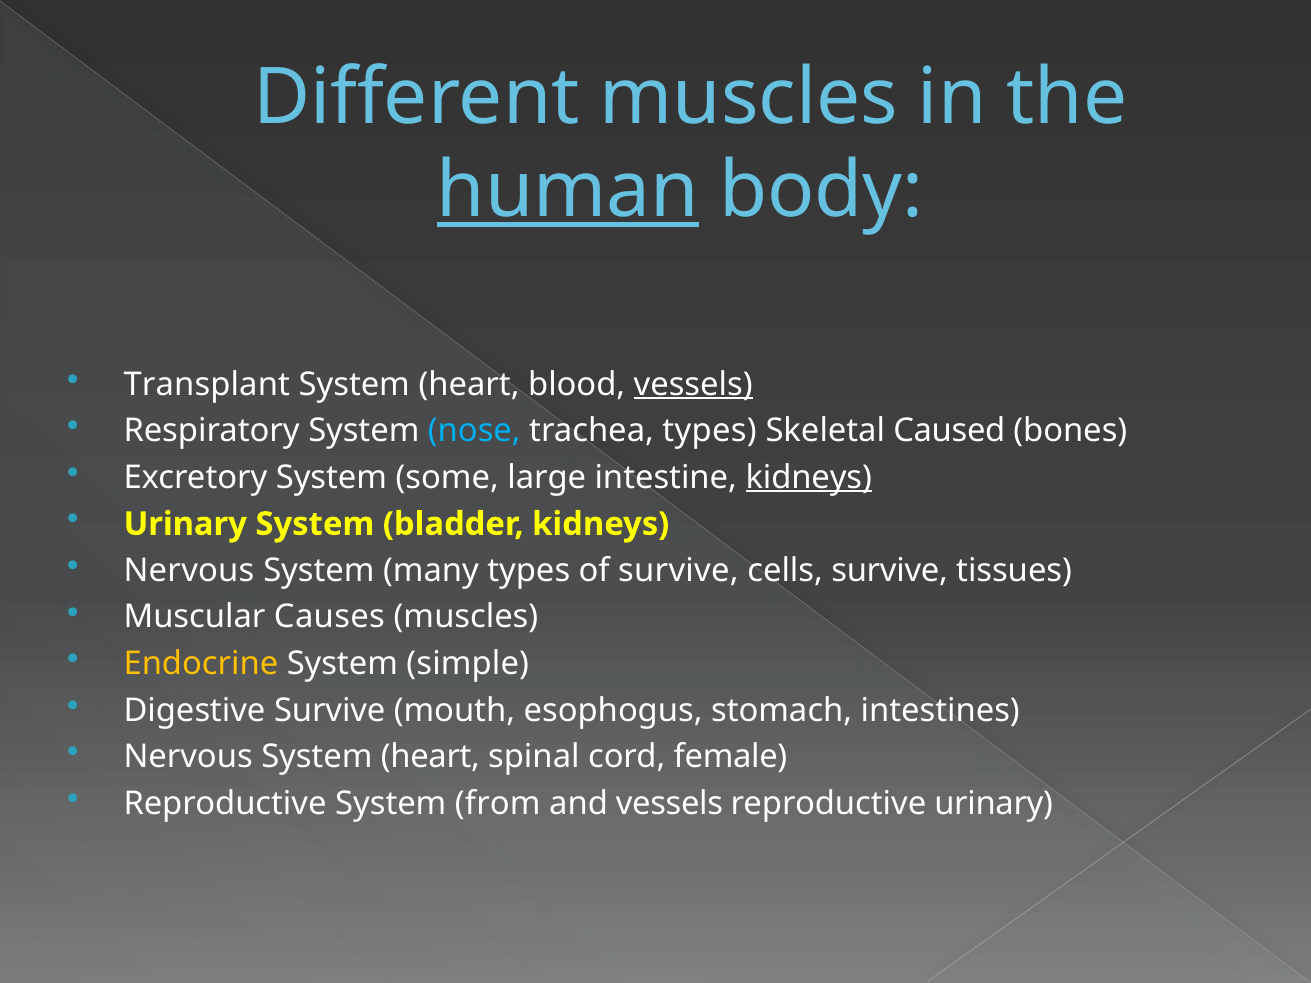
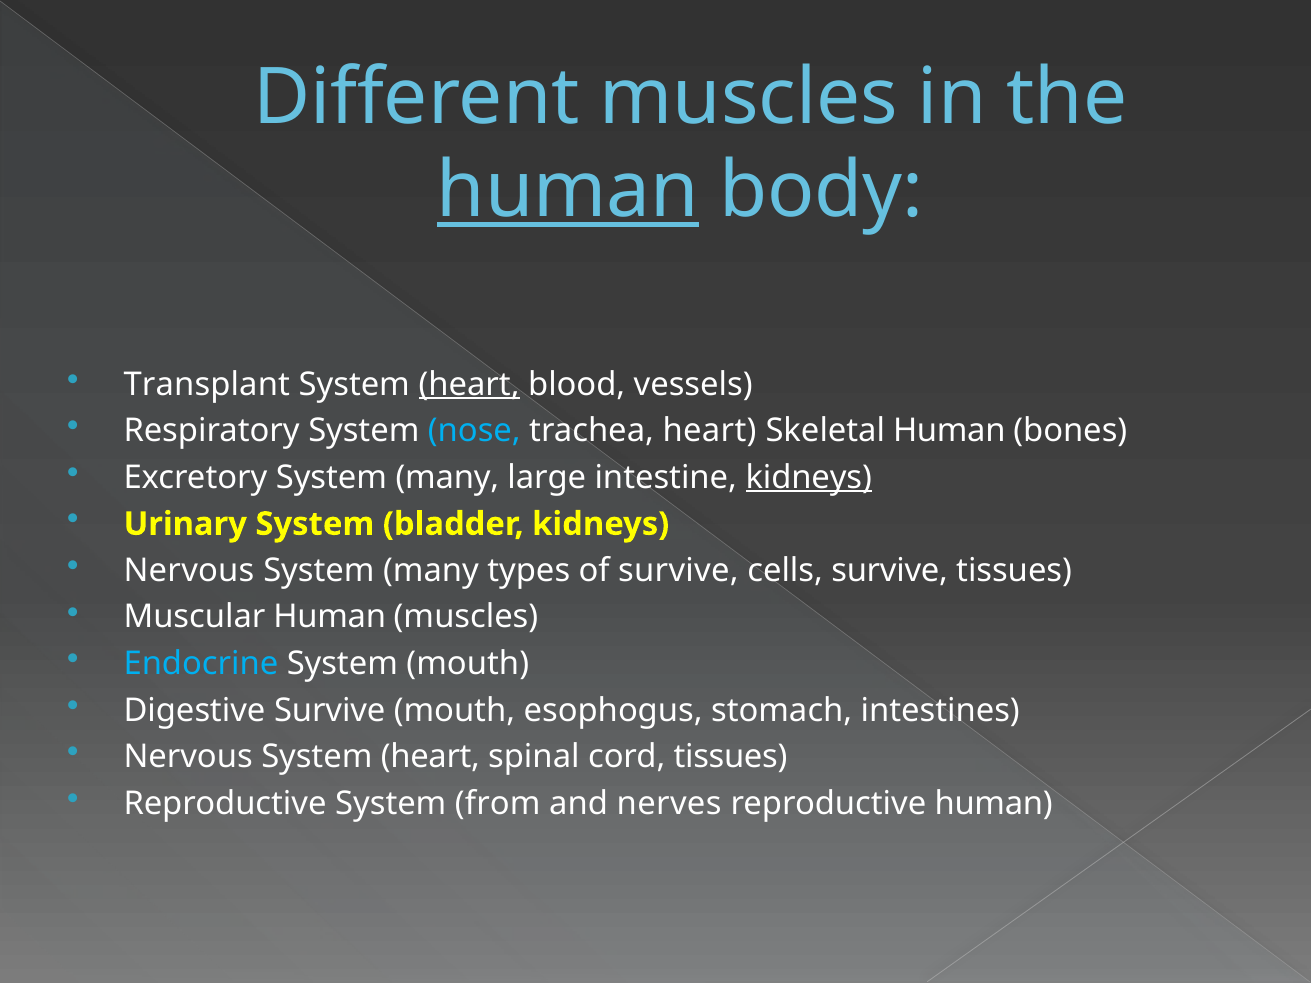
heart at (469, 384) underline: none -> present
vessels at (693, 384) underline: present -> none
trachea types: types -> heart
Skeletal Caused: Caused -> Human
Excretory System some: some -> many
Muscular Causes: Causes -> Human
Endocrine colour: yellow -> light blue
System simple: simple -> mouth
cord female: female -> tissues
and vessels: vessels -> nerves
reproductive urinary: urinary -> human
